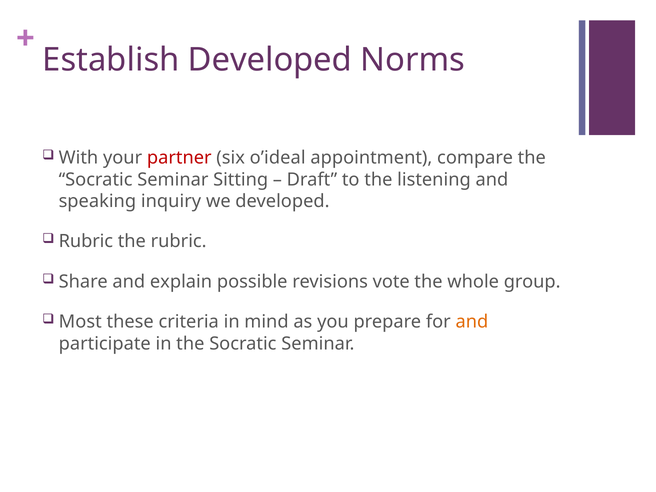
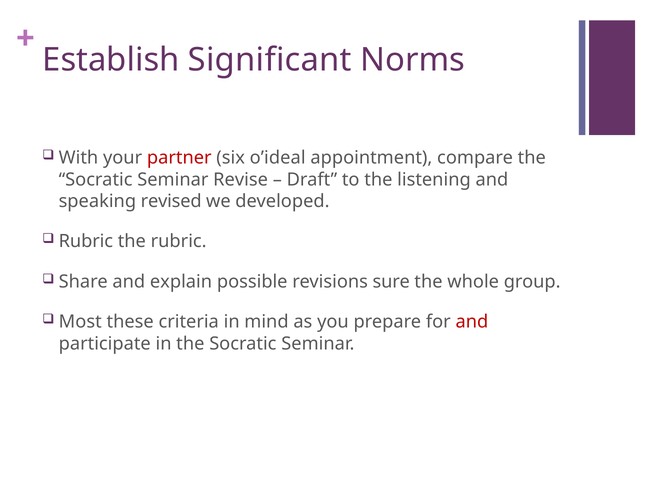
Establish Developed: Developed -> Significant
Sitting: Sitting -> Revise
inquiry: inquiry -> revised
vote: vote -> sure
and at (472, 322) colour: orange -> red
